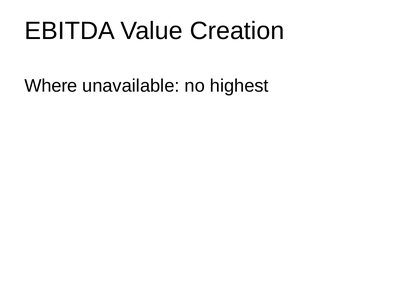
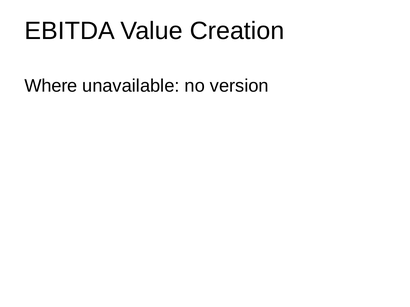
highest: highest -> version
